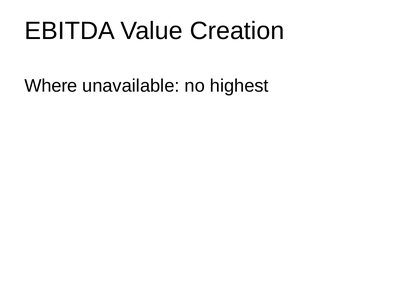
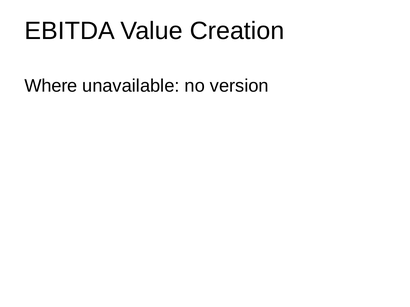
highest: highest -> version
